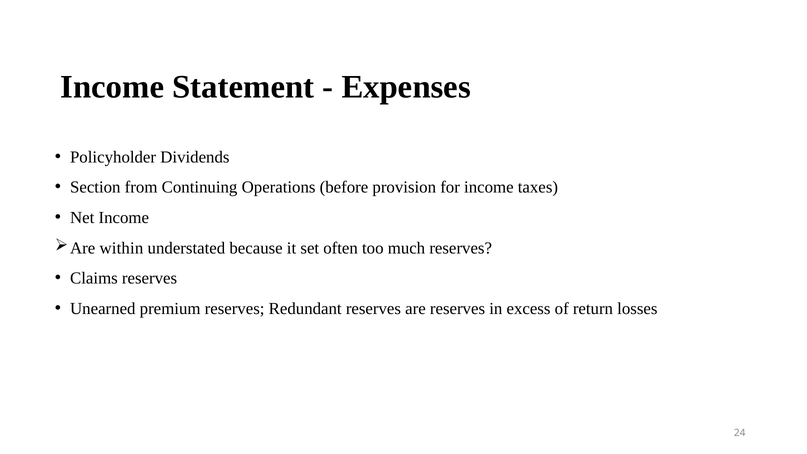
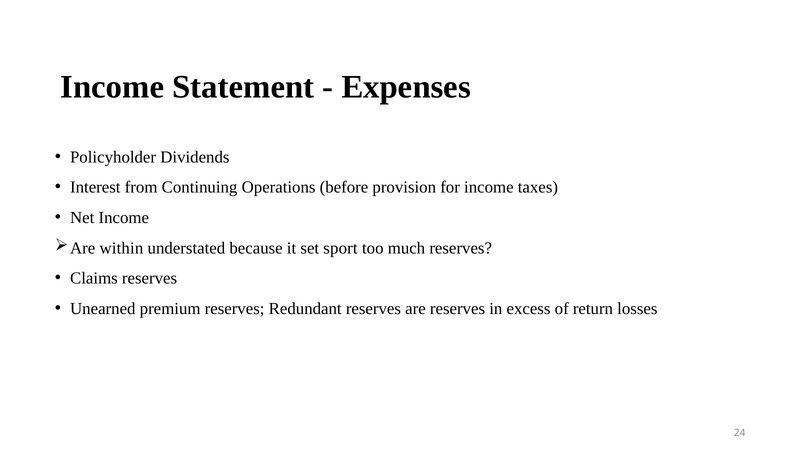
Section: Section -> Interest
often: often -> sport
